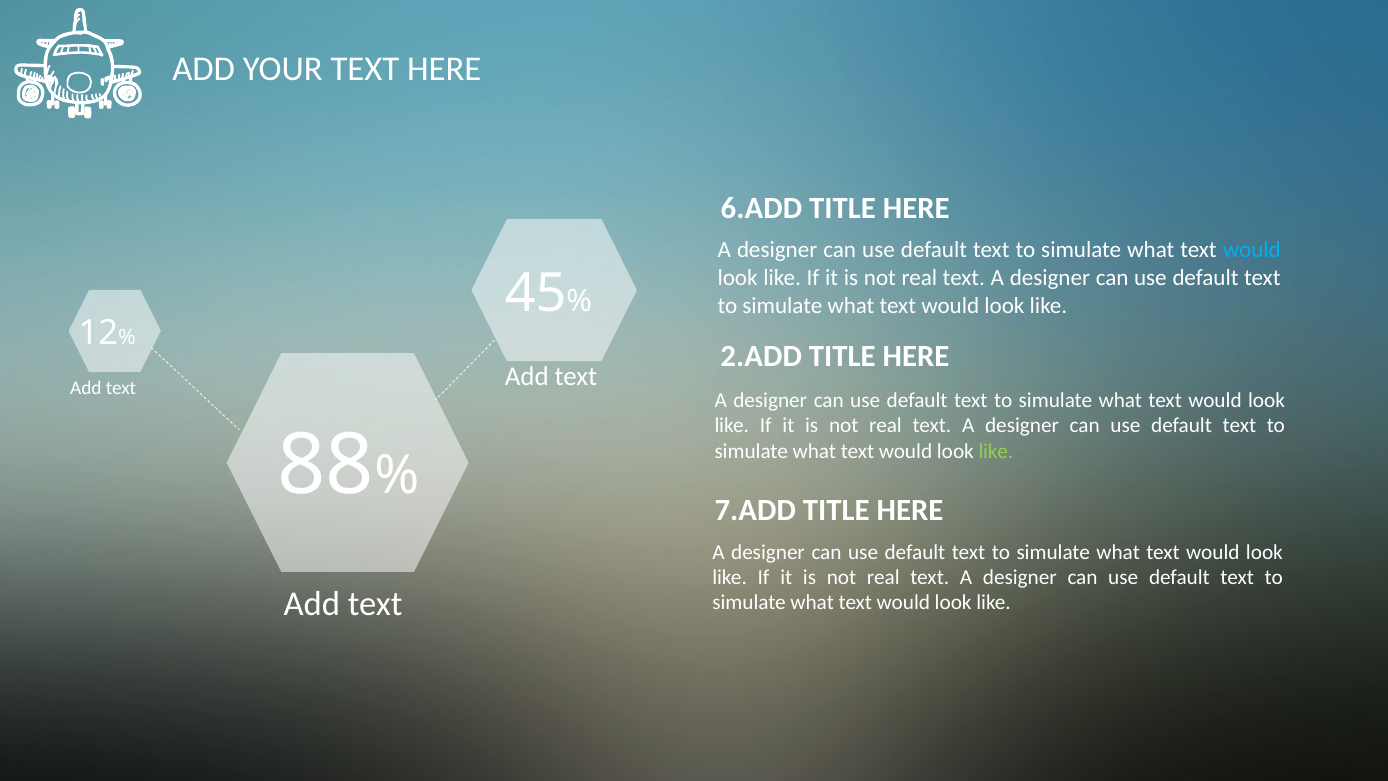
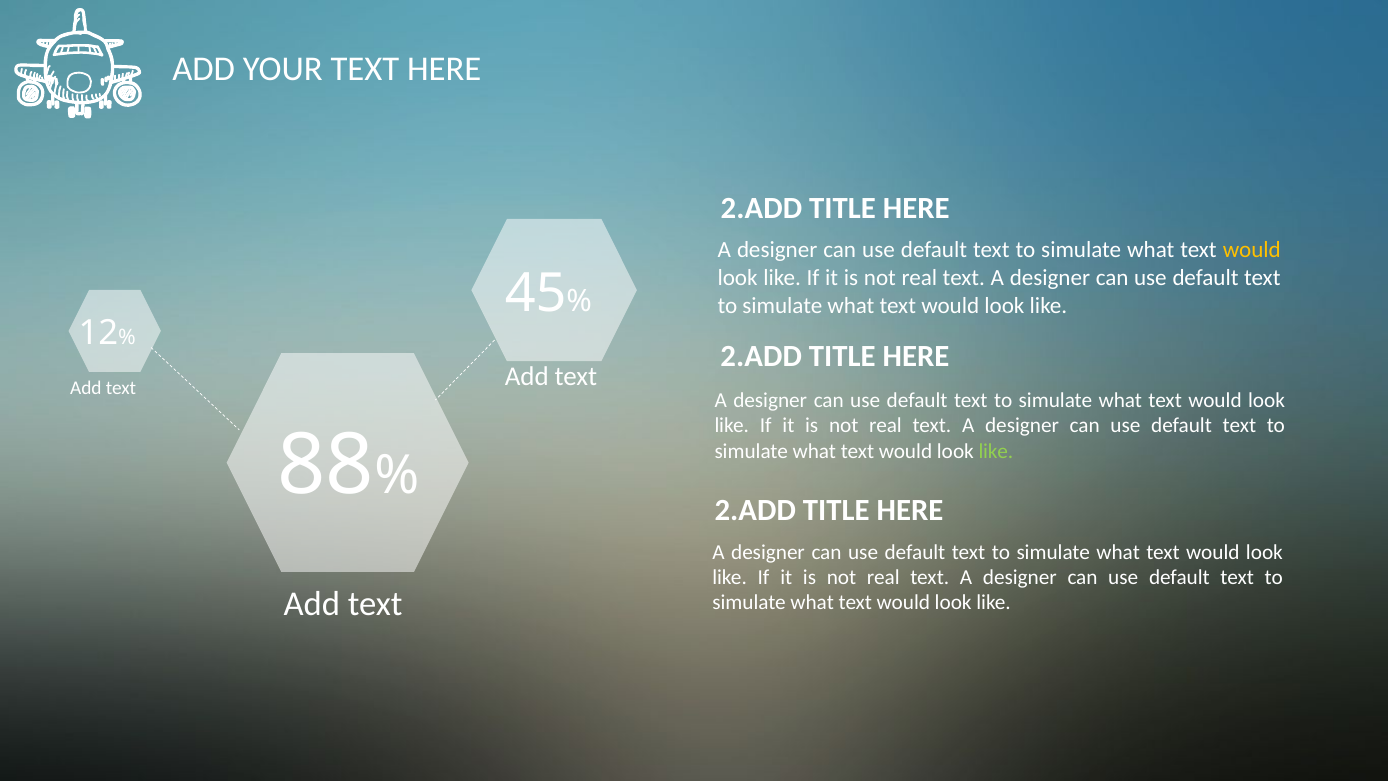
6.ADD at (761, 208): 6.ADD -> 2.ADD
would at (1252, 250) colour: light blue -> yellow
7.ADD at (755, 510): 7.ADD -> 2.ADD
